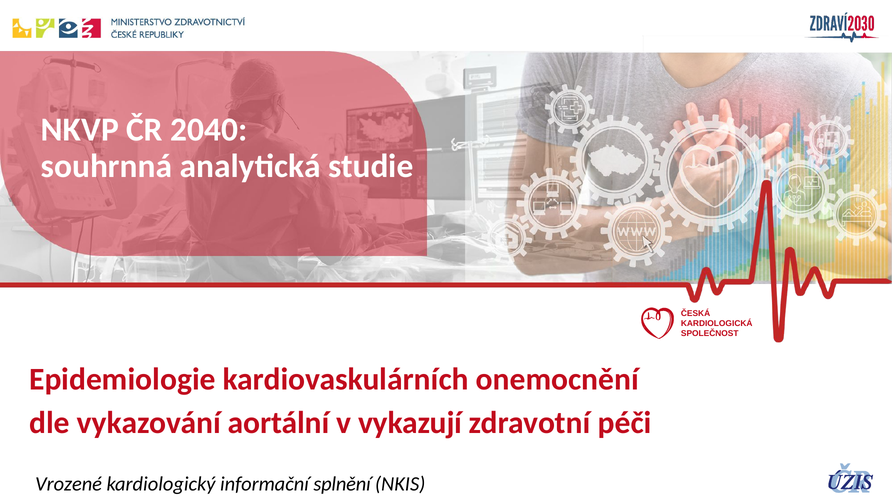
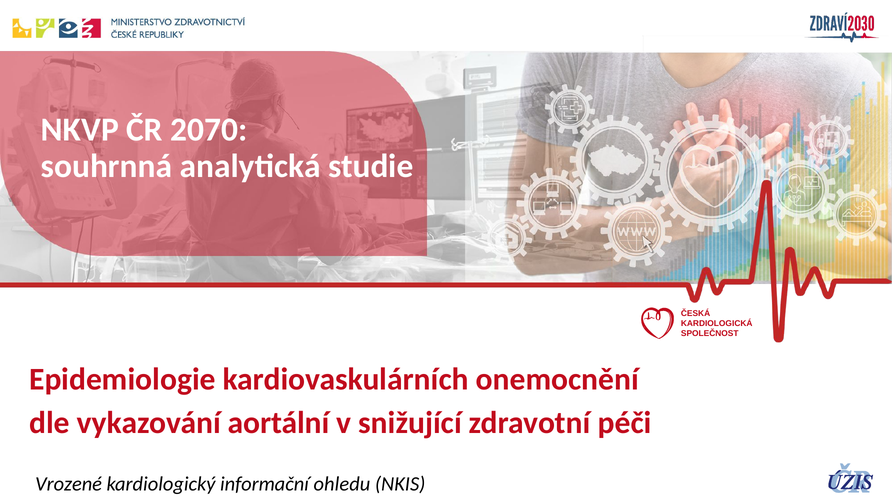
2040: 2040 -> 2070
vykazují: vykazují -> snižující
splnění: splnění -> ohledu
